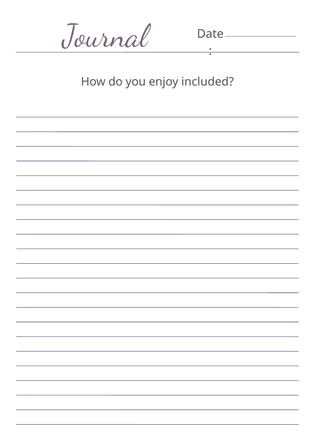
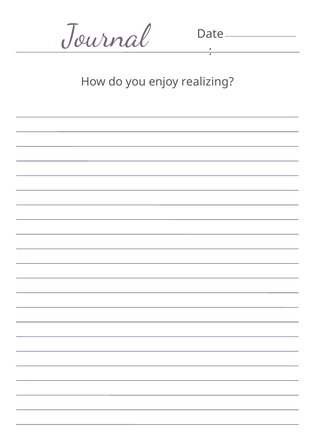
included: included -> realizing
